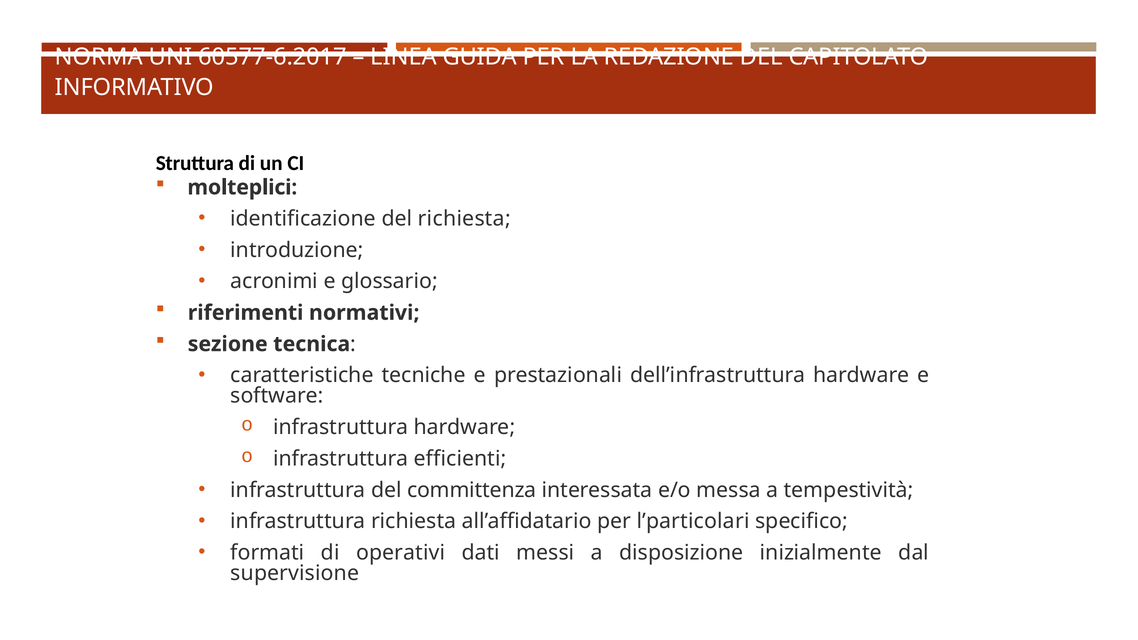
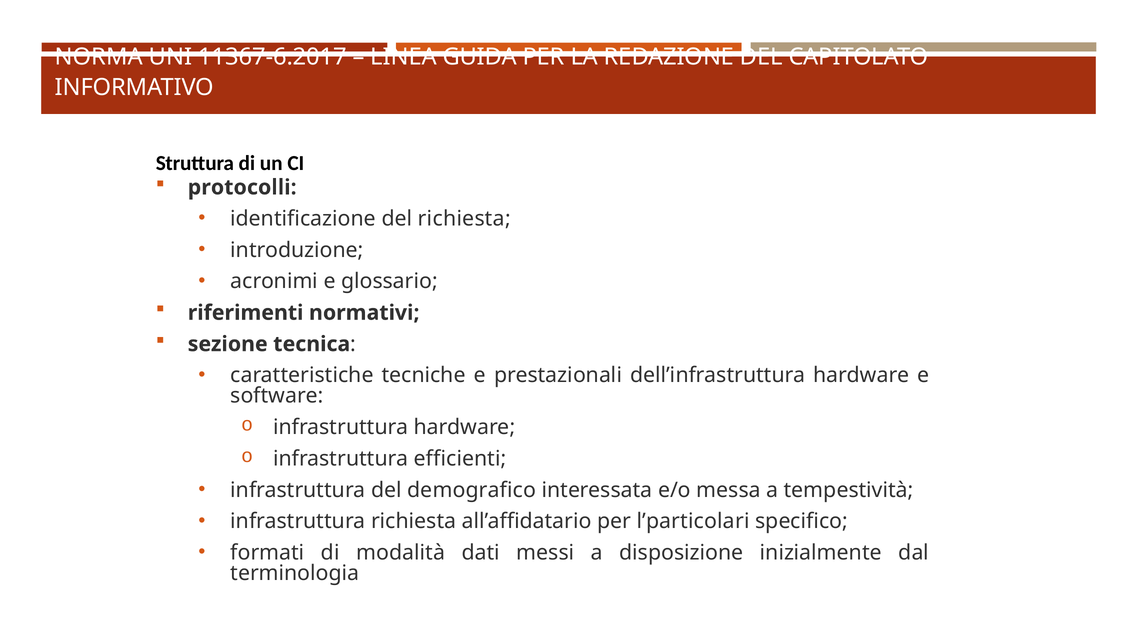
60577-6:2017: 60577-6:2017 -> 11367-6:2017
molteplici: molteplici -> protocolli
committenza: committenza -> demografico
operativi: operativi -> modalità
supervisione: supervisione -> terminologia
